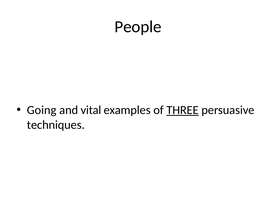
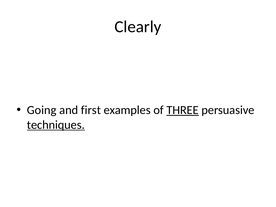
People: People -> Clearly
vital: vital -> first
techniques underline: none -> present
